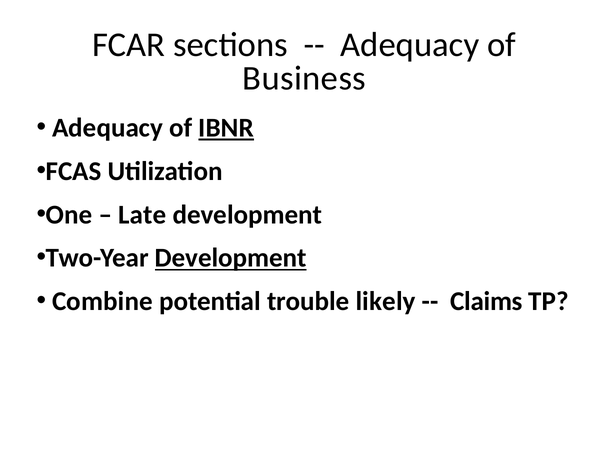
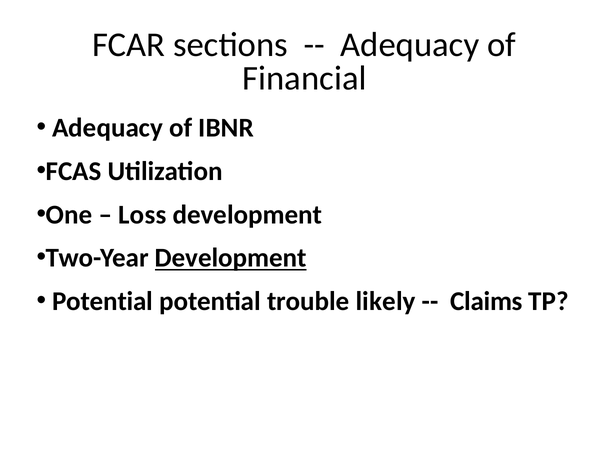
Business: Business -> Financial
IBNR underline: present -> none
Late: Late -> Loss
Combine at (102, 301): Combine -> Potential
